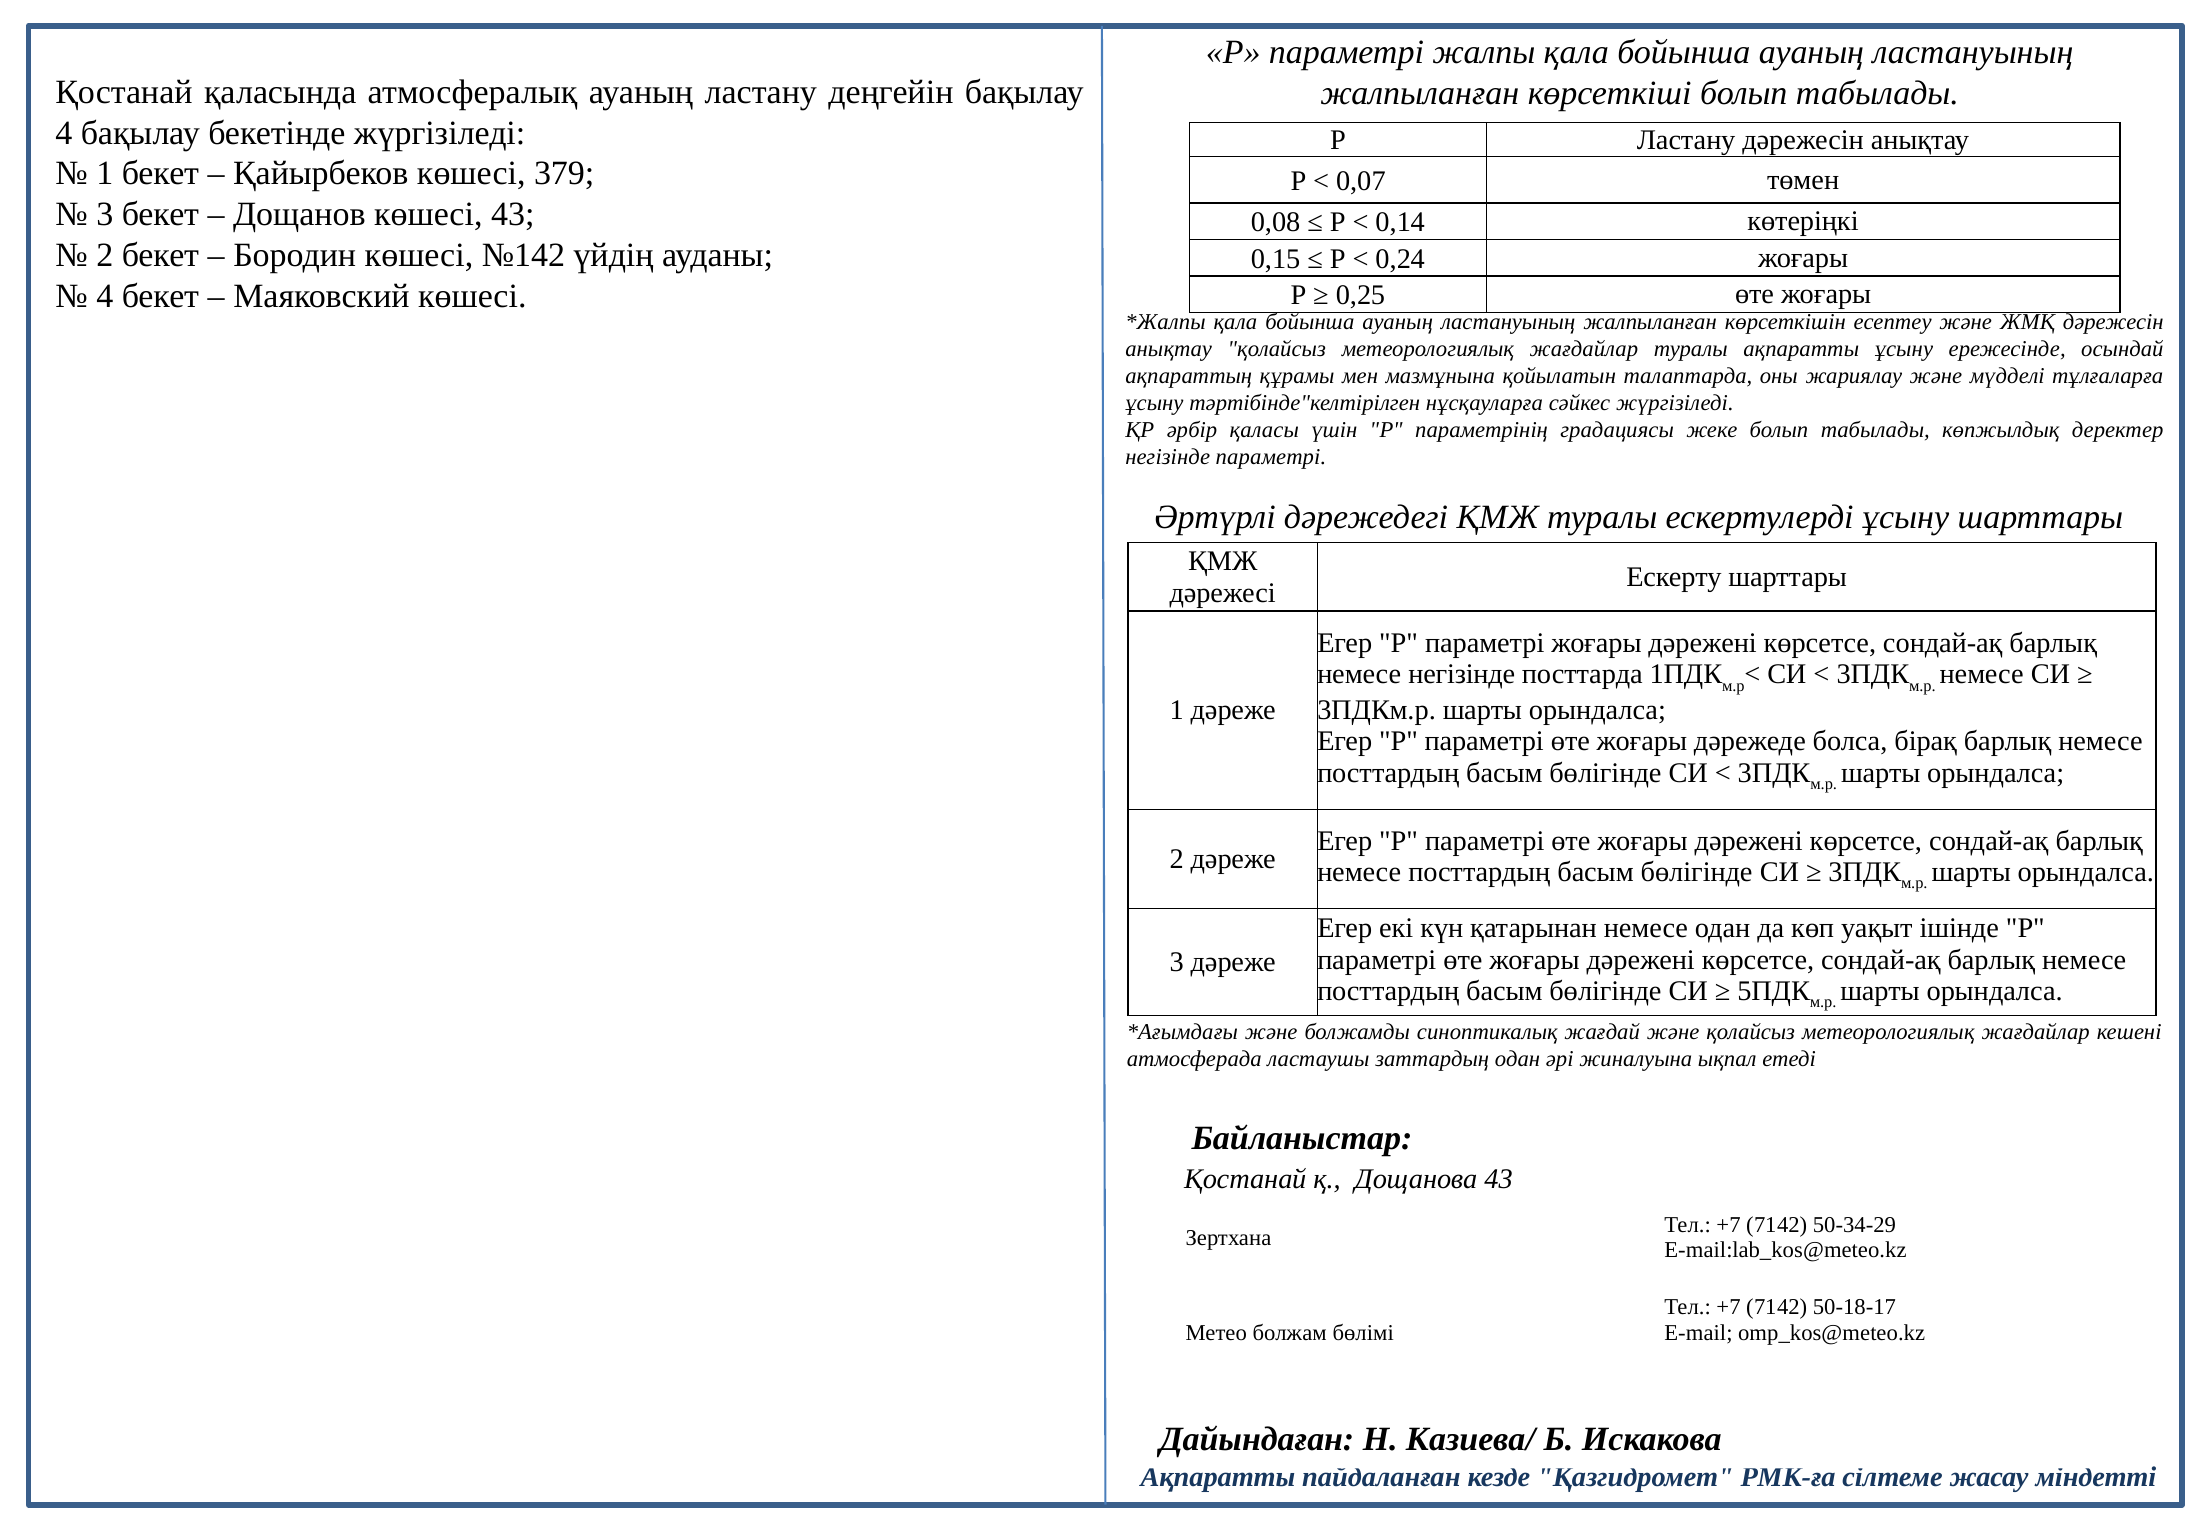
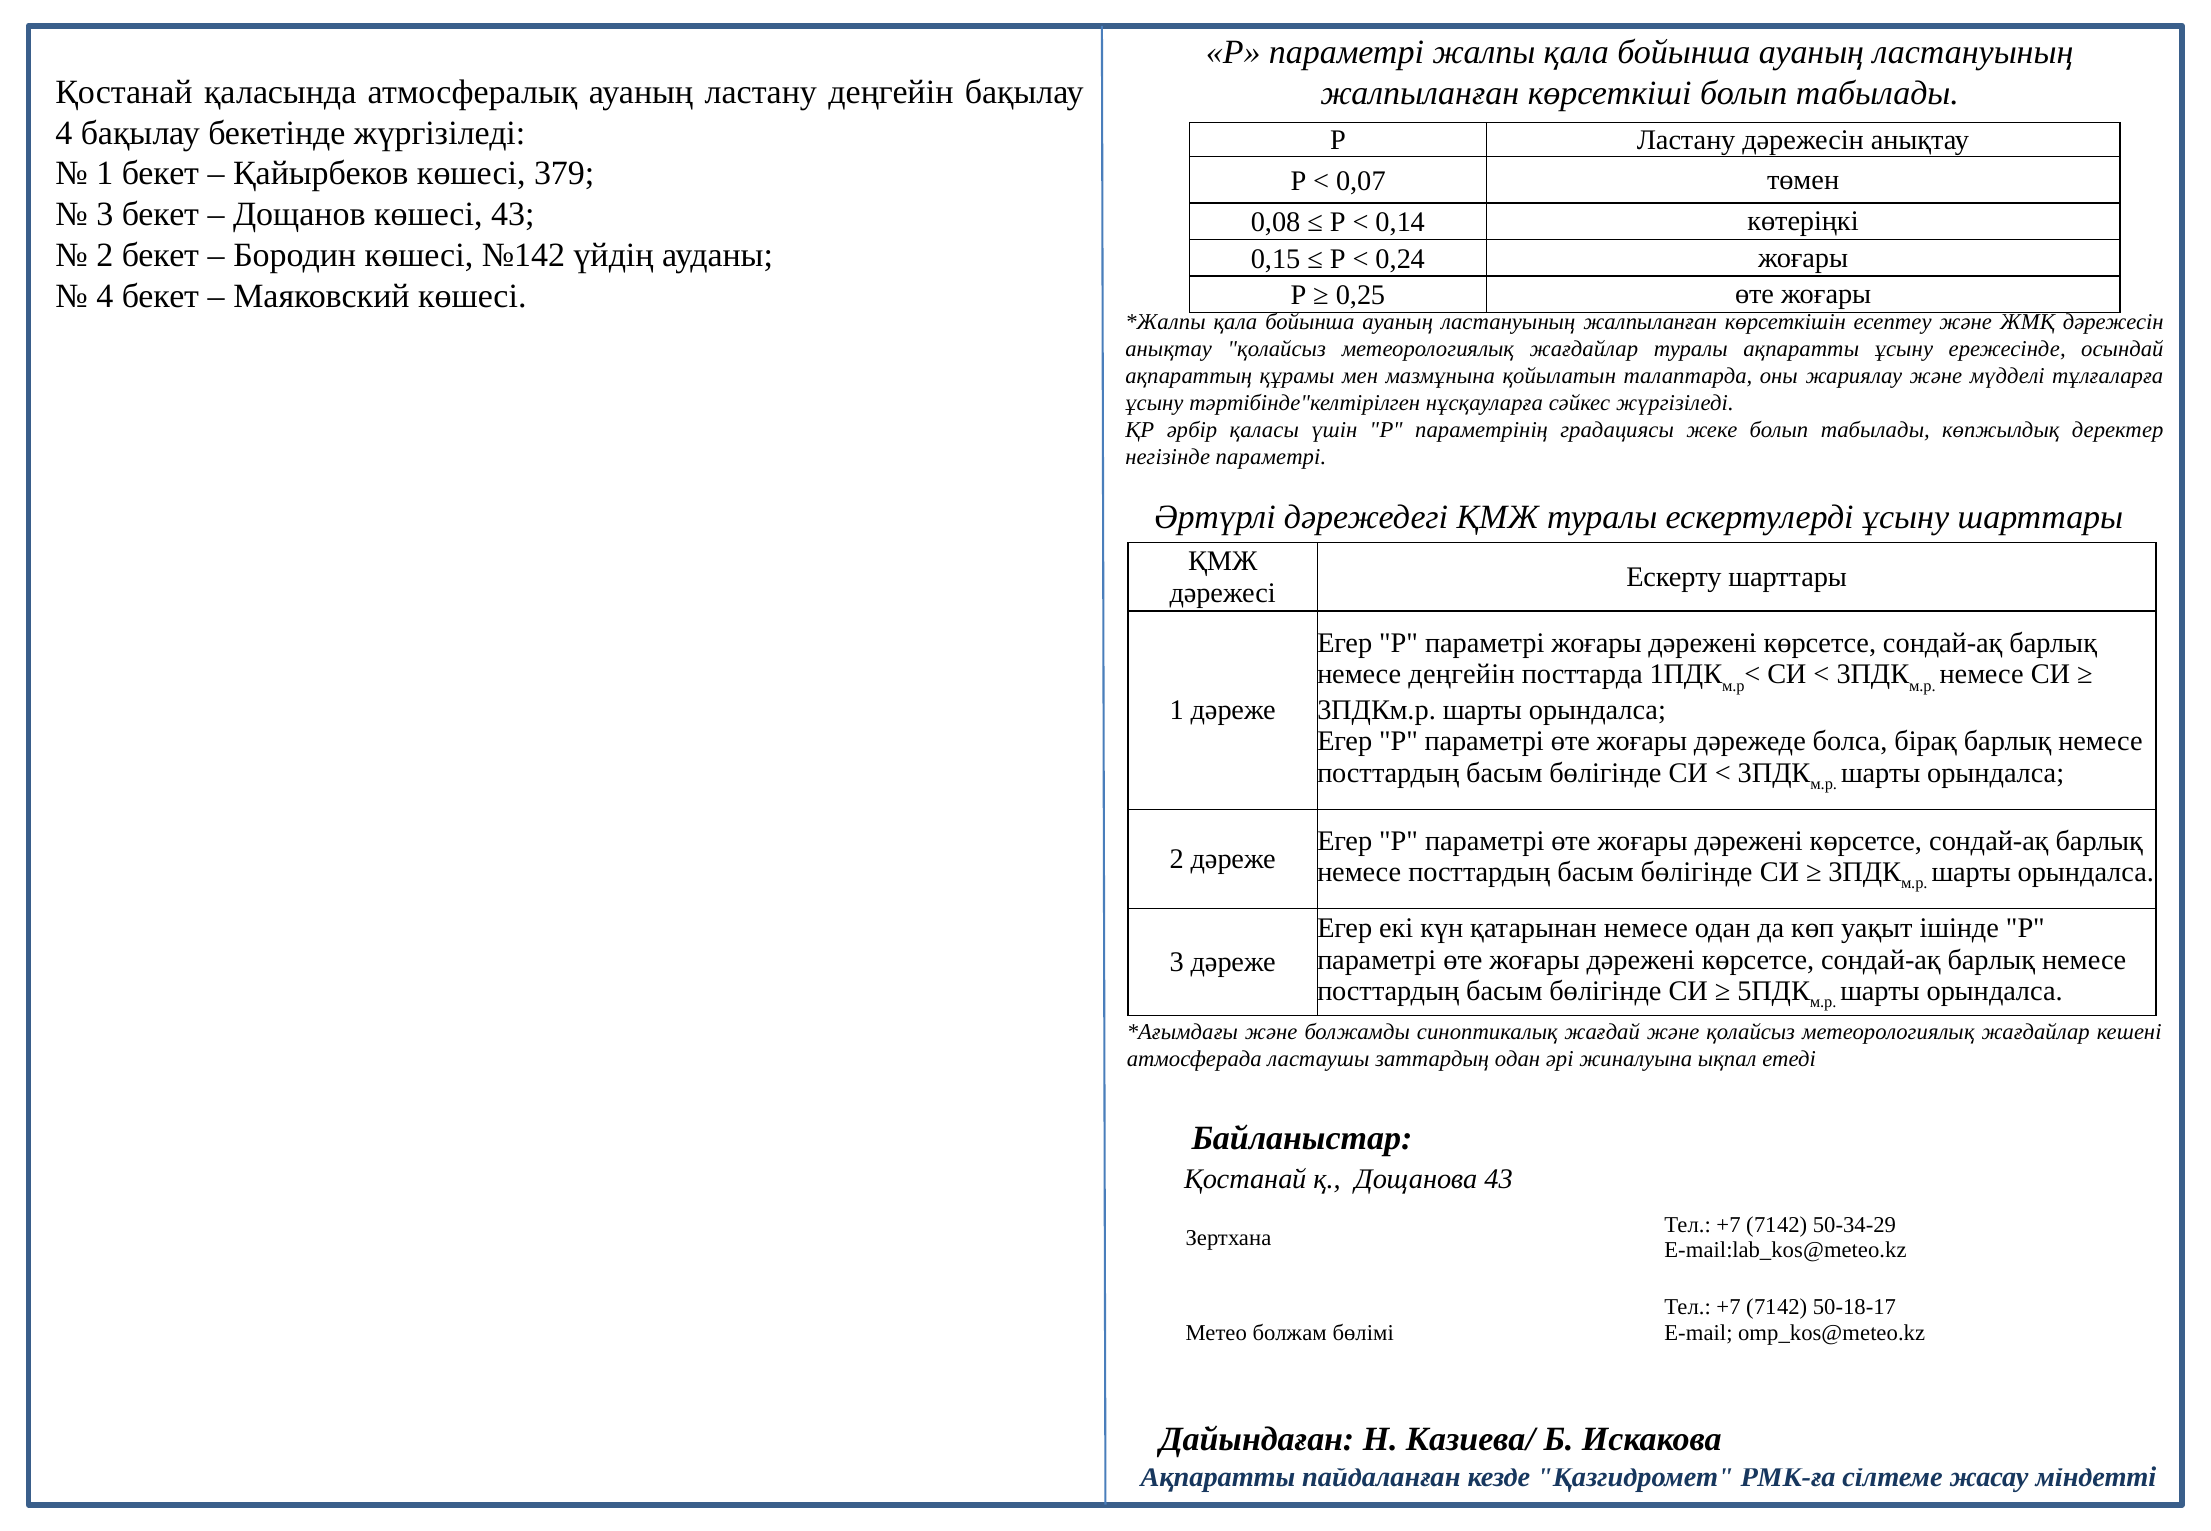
немесе негізінде: негізінде -> деңгейін
